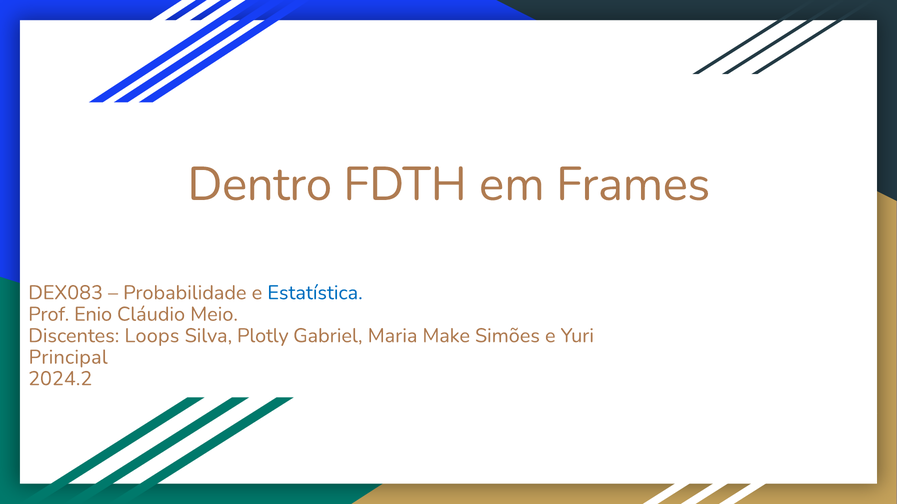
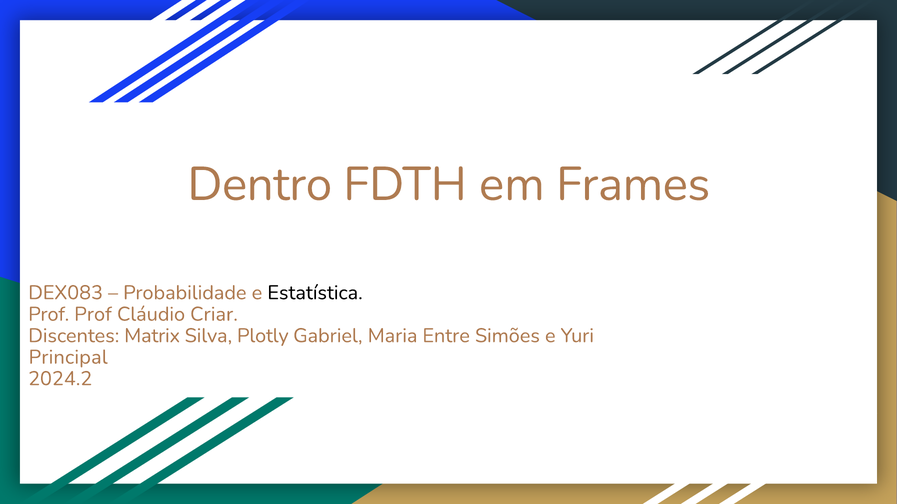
Estatística colour: blue -> black
Prof Enio: Enio -> Prof
Meio: Meio -> Criar
Loops: Loops -> Matrix
Make: Make -> Entre
